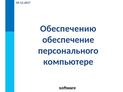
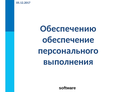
компьютере: компьютере -> выполнения
